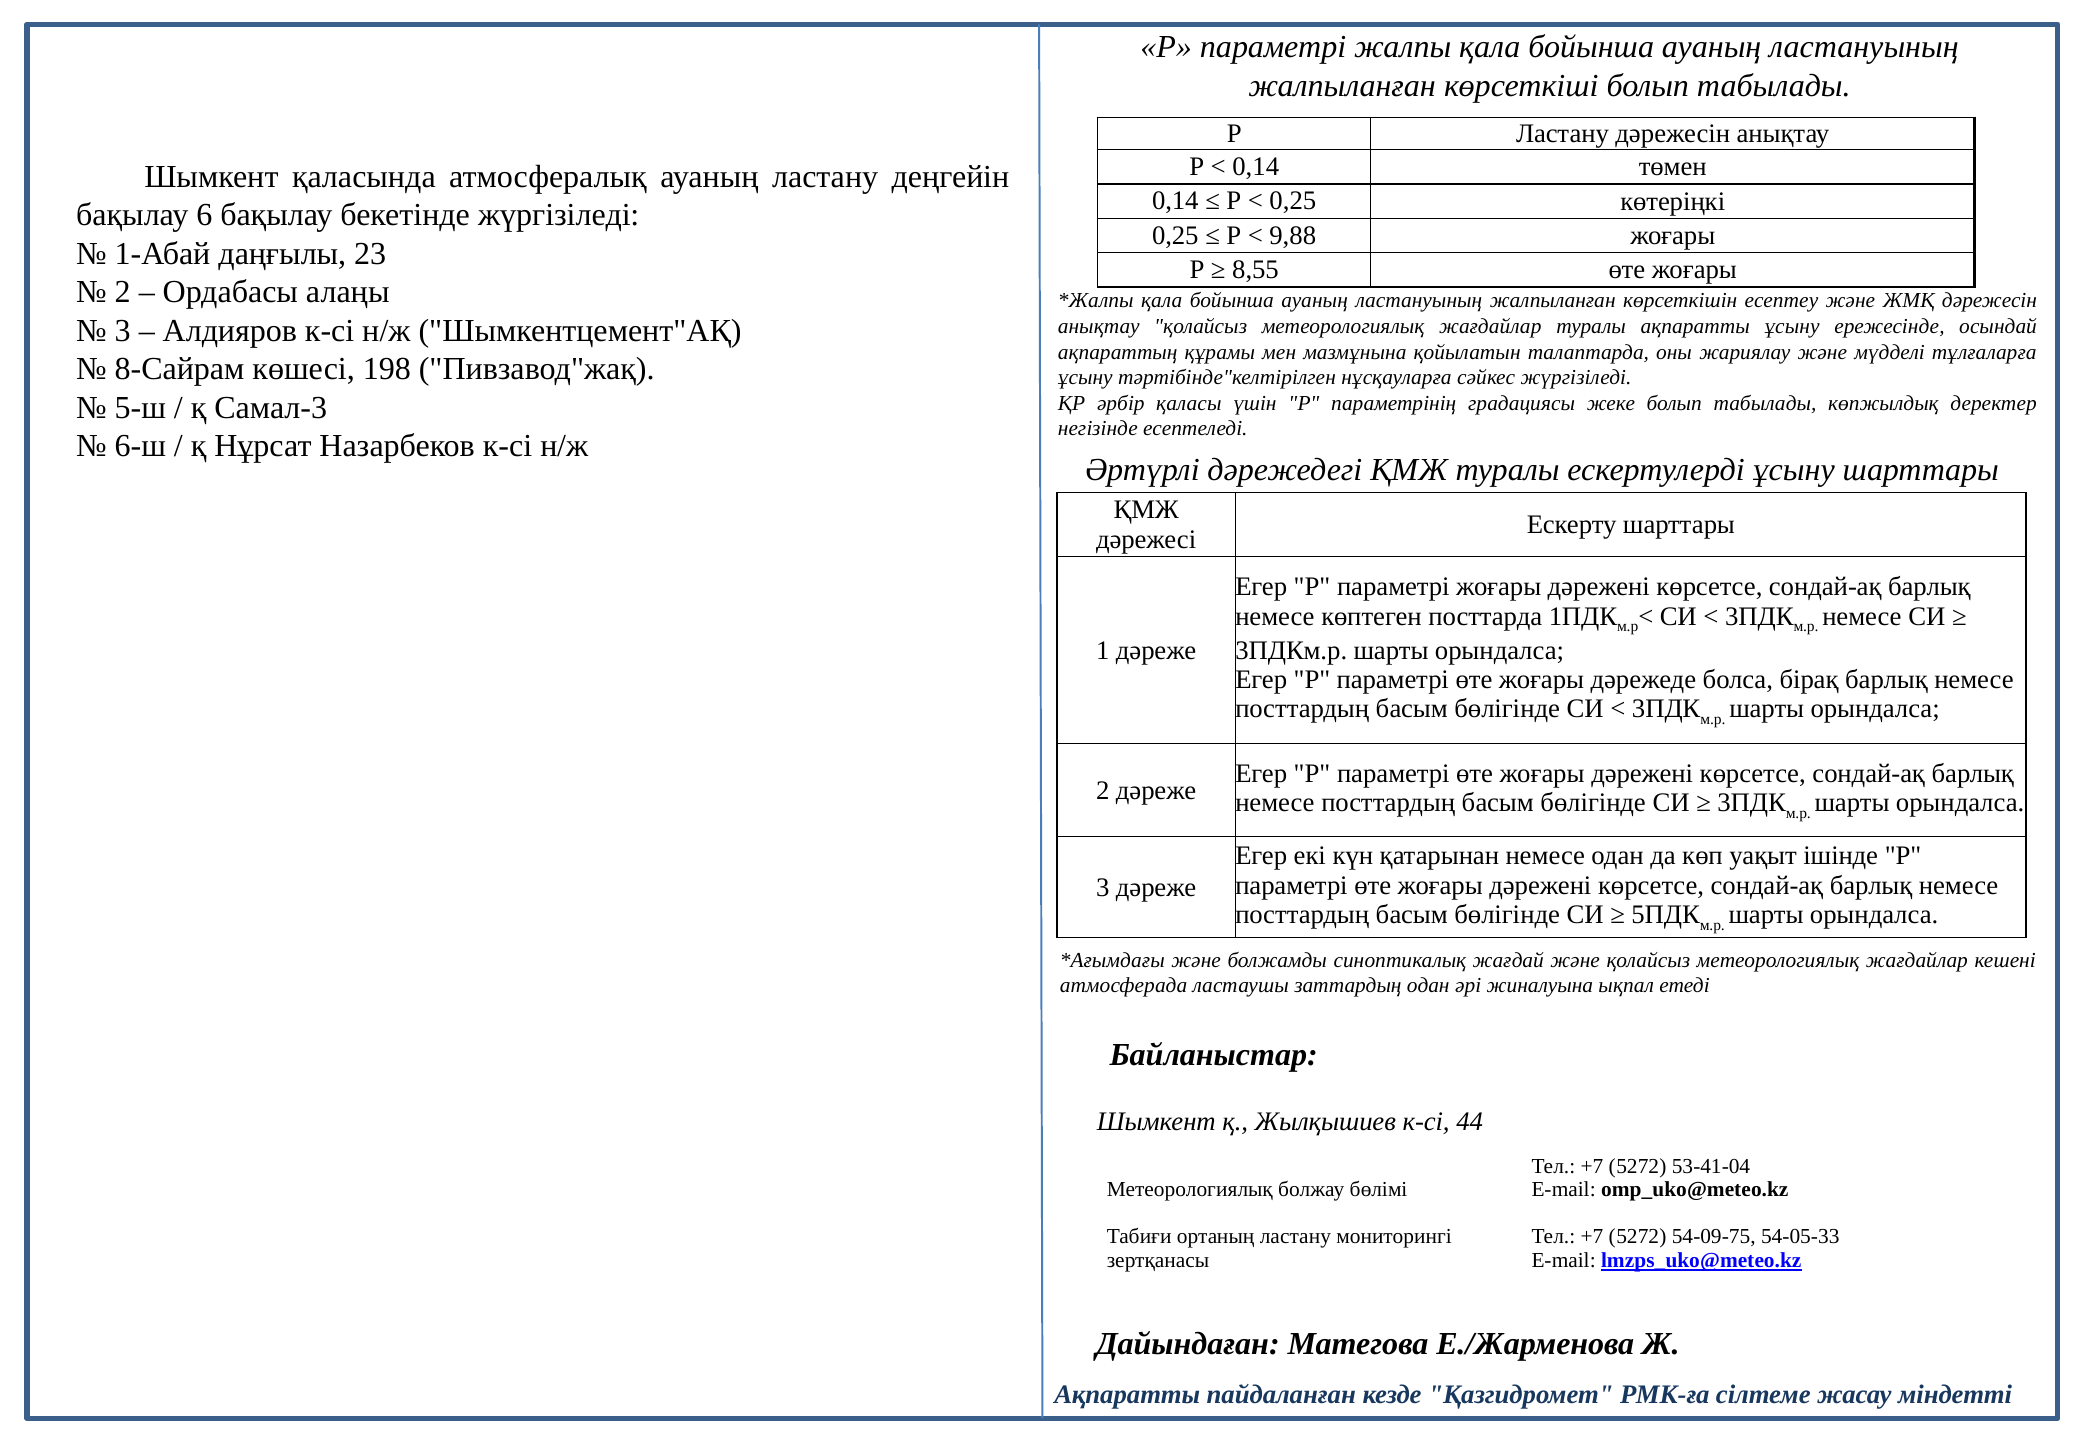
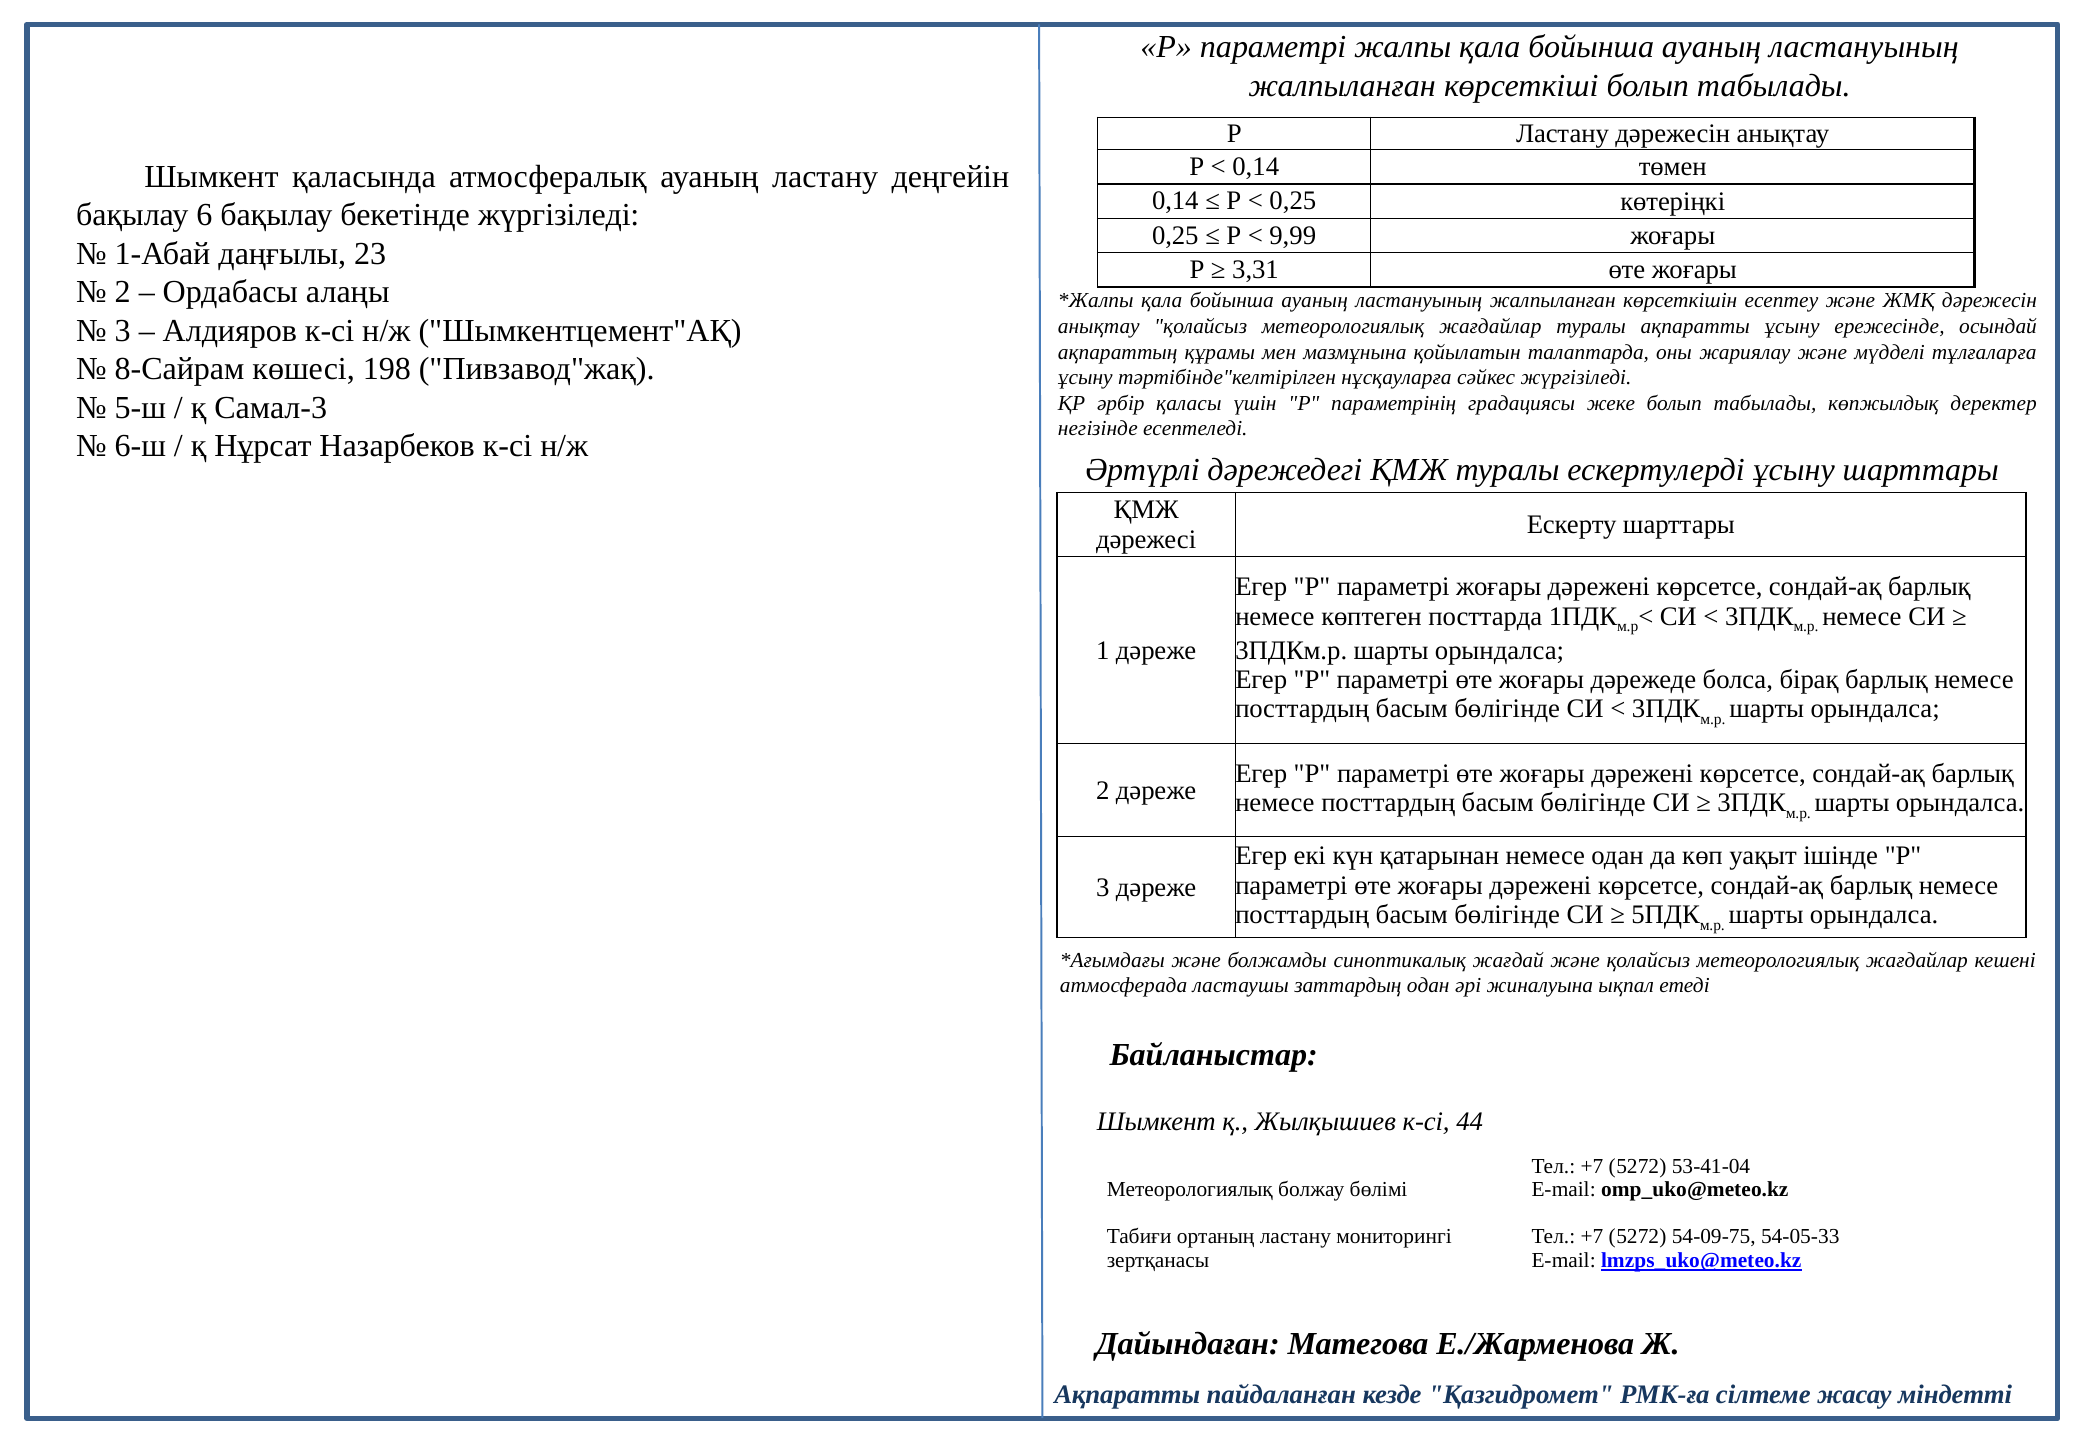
9,88: 9,88 -> 9,99
8,55: 8,55 -> 3,31
